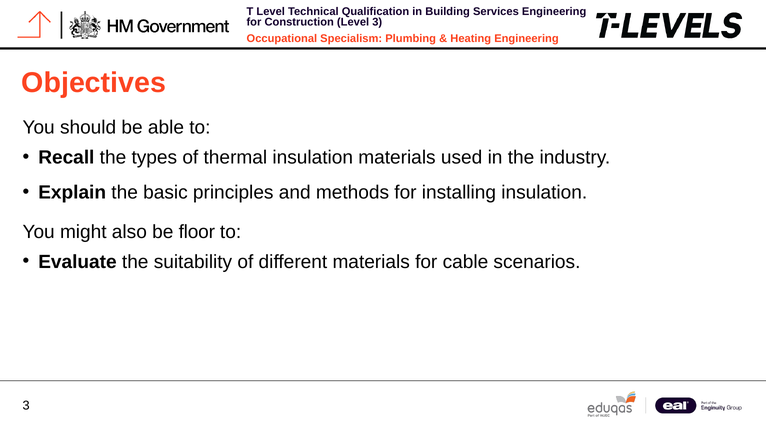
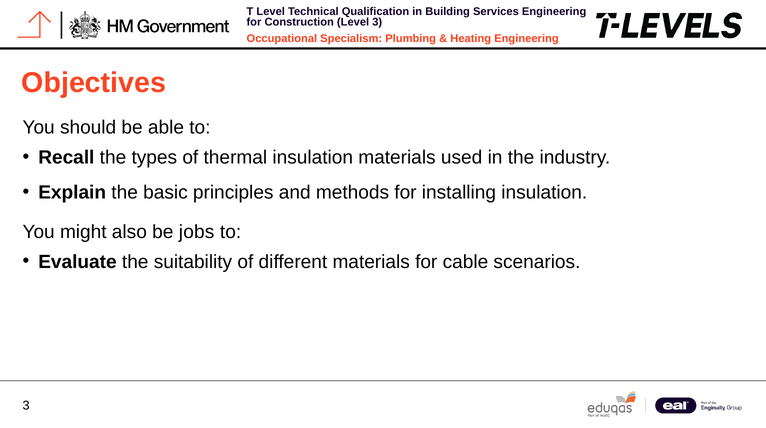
floor: floor -> jobs
